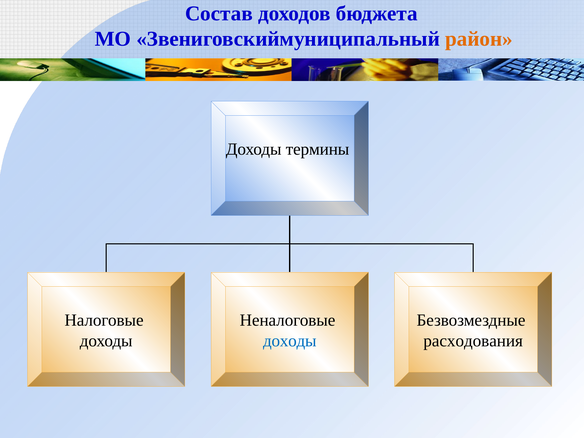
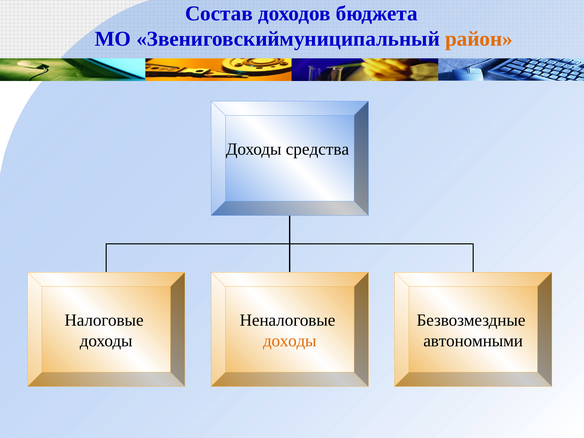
термины: термины -> средства
доходы at (290, 341) colour: blue -> orange
расходования: расходования -> автономными
